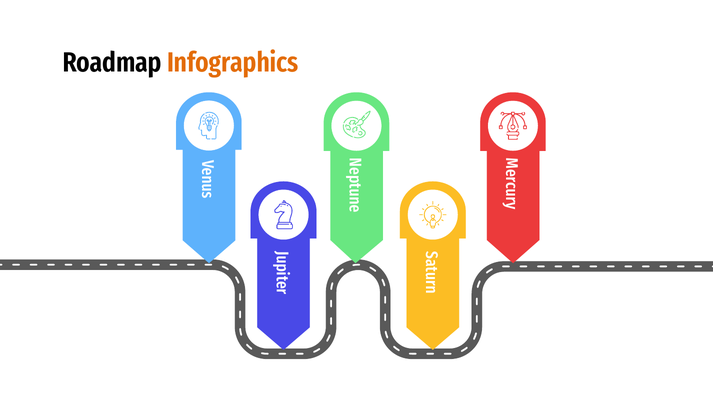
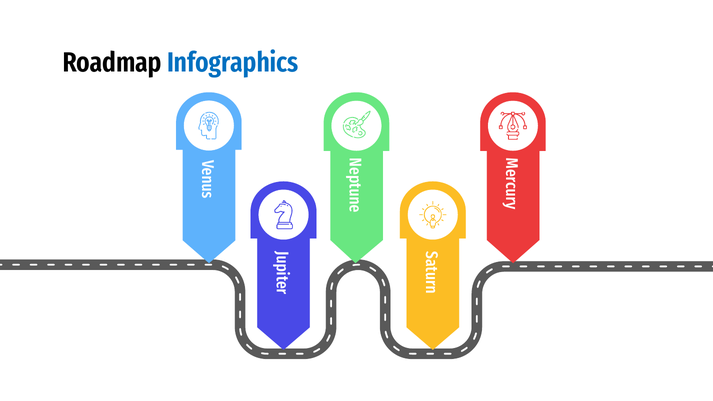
Infographics colour: orange -> blue
